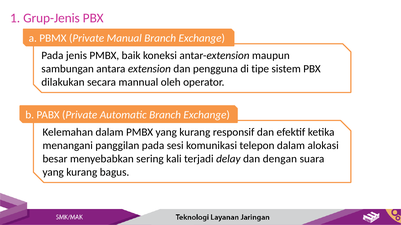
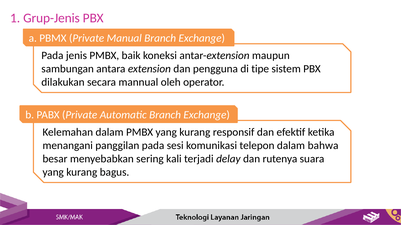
alokasi: alokasi -> bahwa
dengan: dengan -> rutenya
